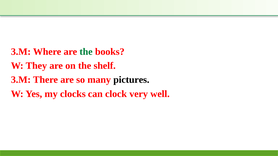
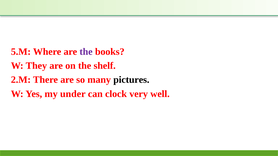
3.M at (21, 52): 3.M -> 5.M
the at (86, 52) colour: green -> purple
3.M at (21, 80): 3.M -> 2.M
clocks: clocks -> under
